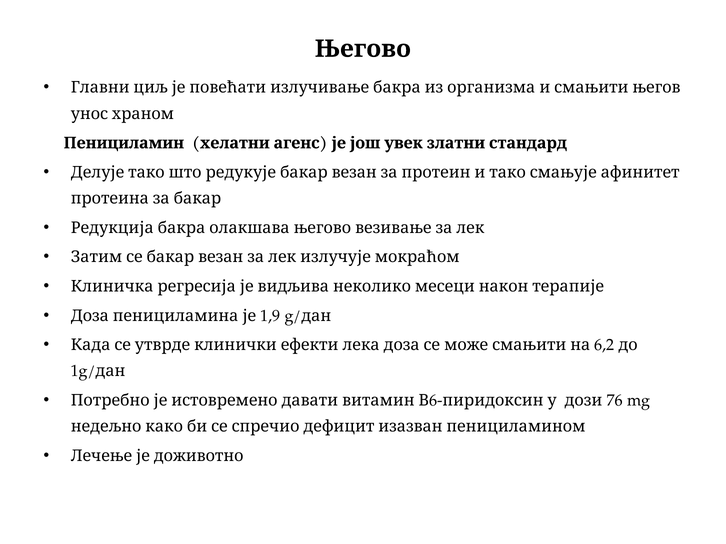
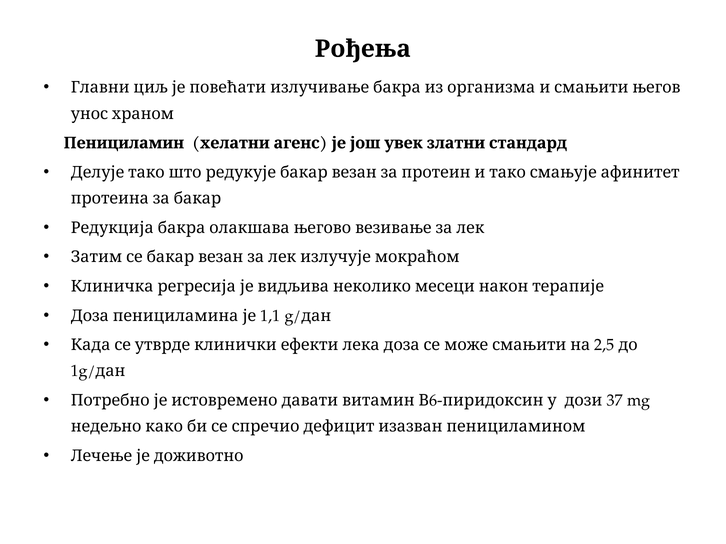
Његово: Његово -> Рођења
1,9: 1,9 -> 1,1
6,2: 6,2 -> 2,5
76: 76 -> 37
